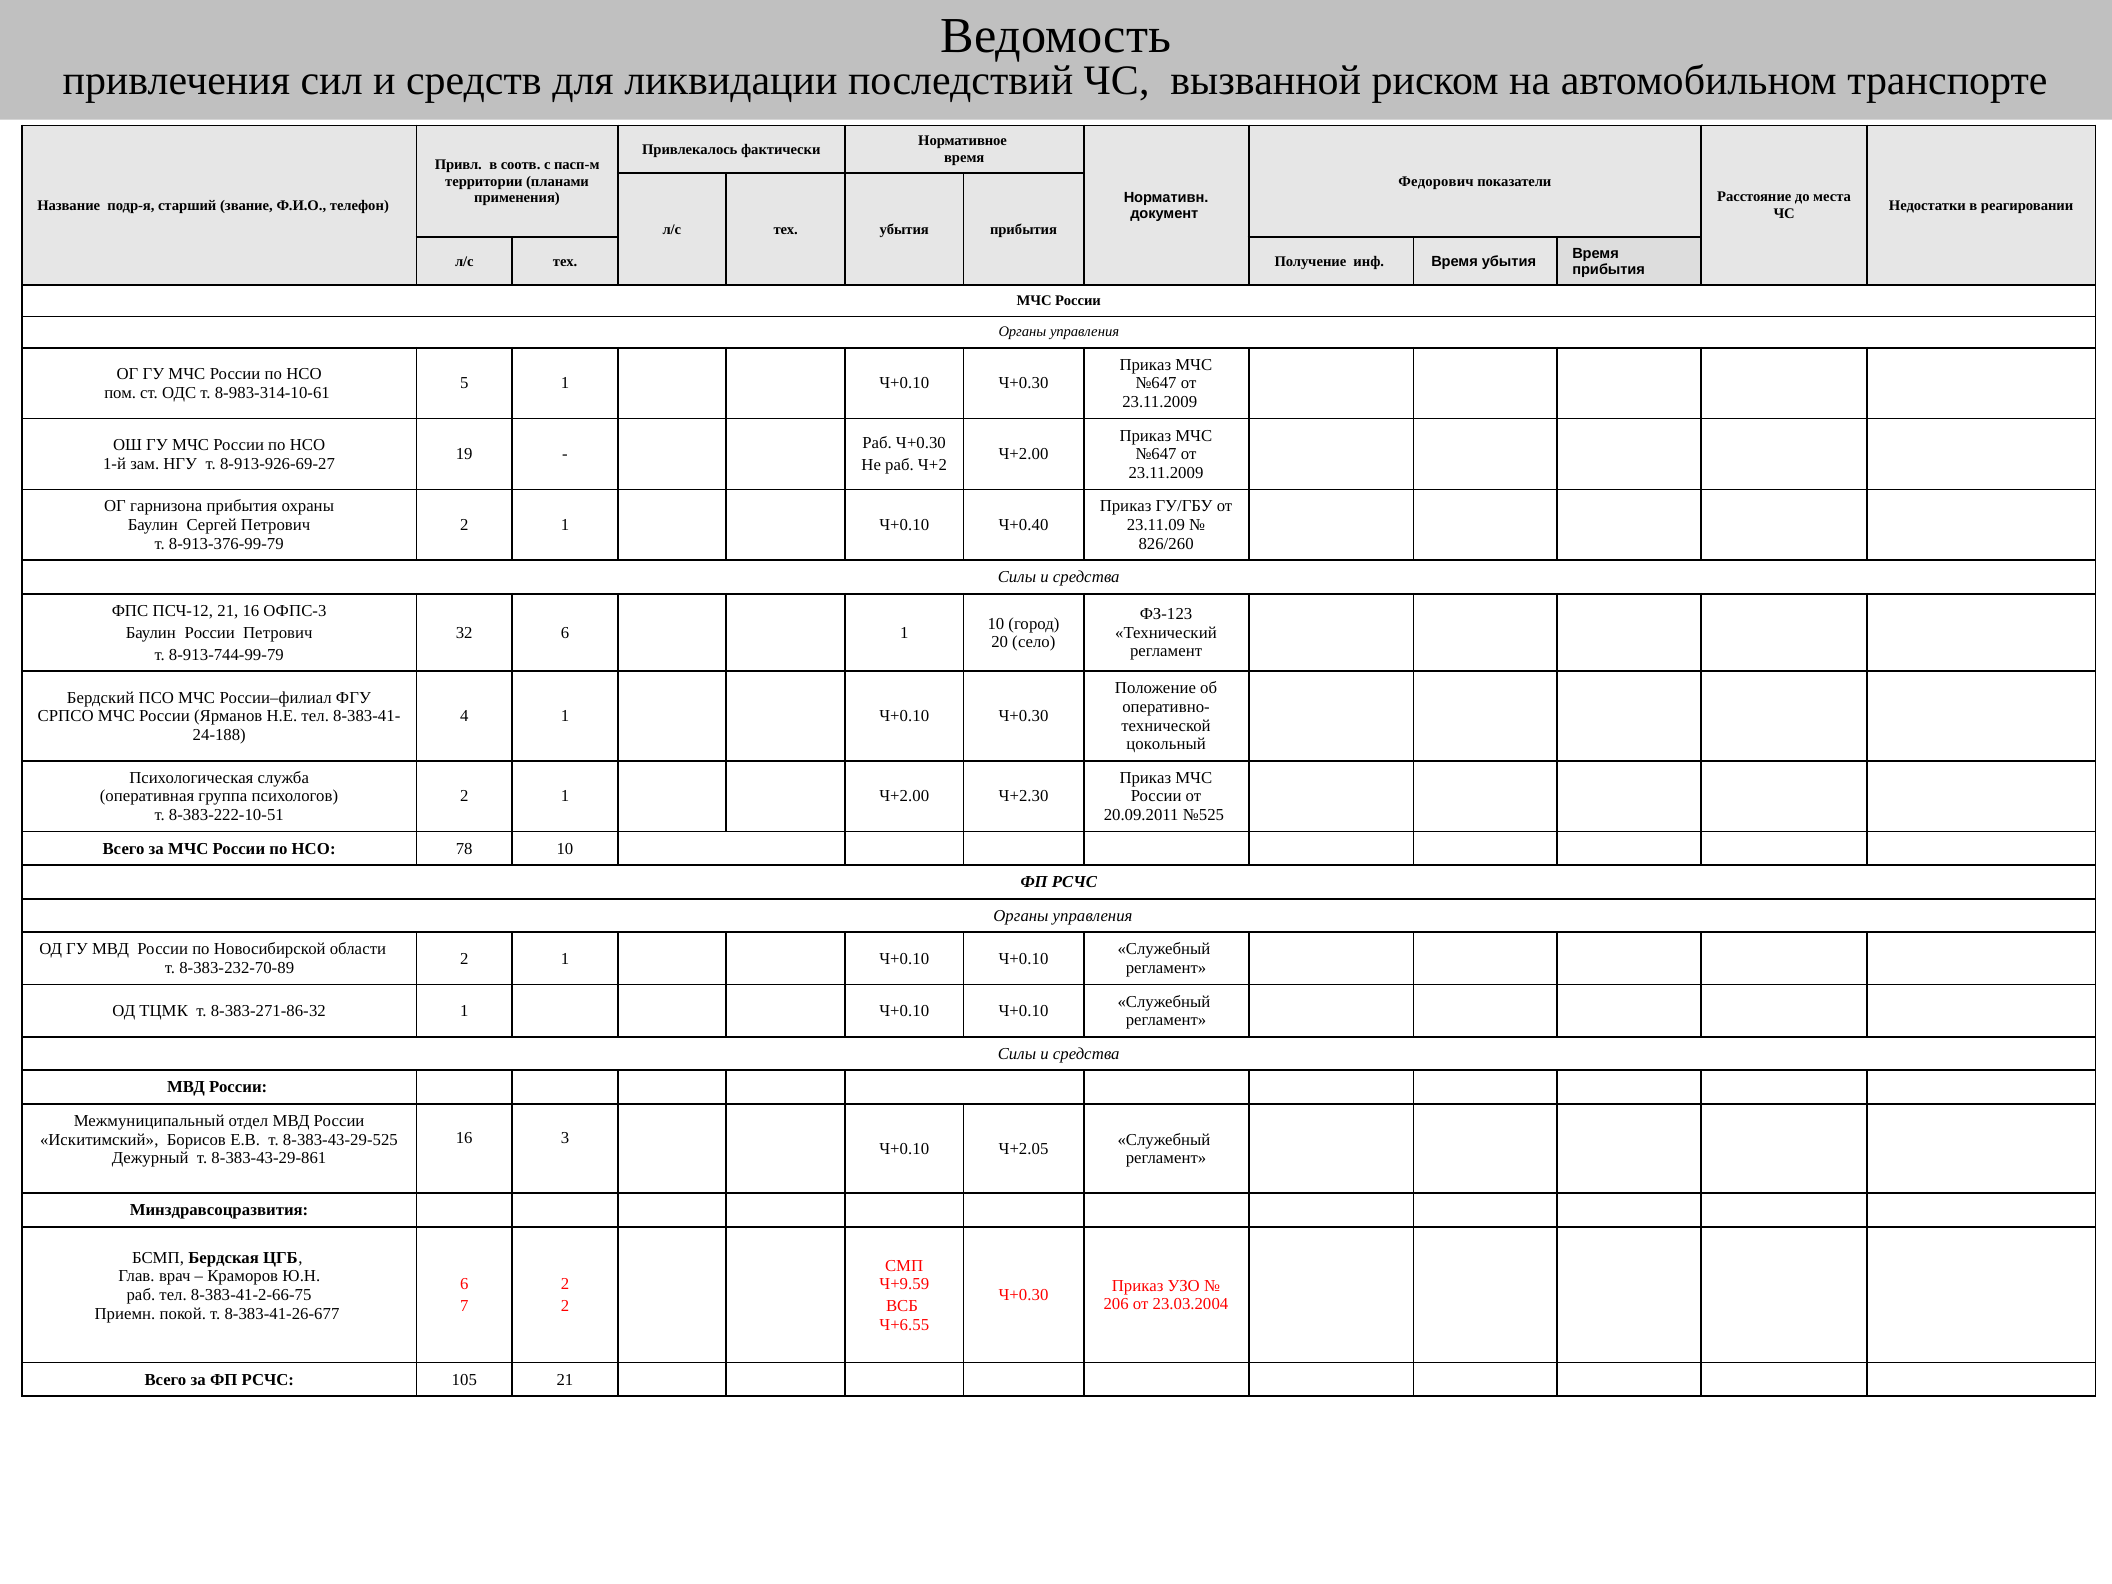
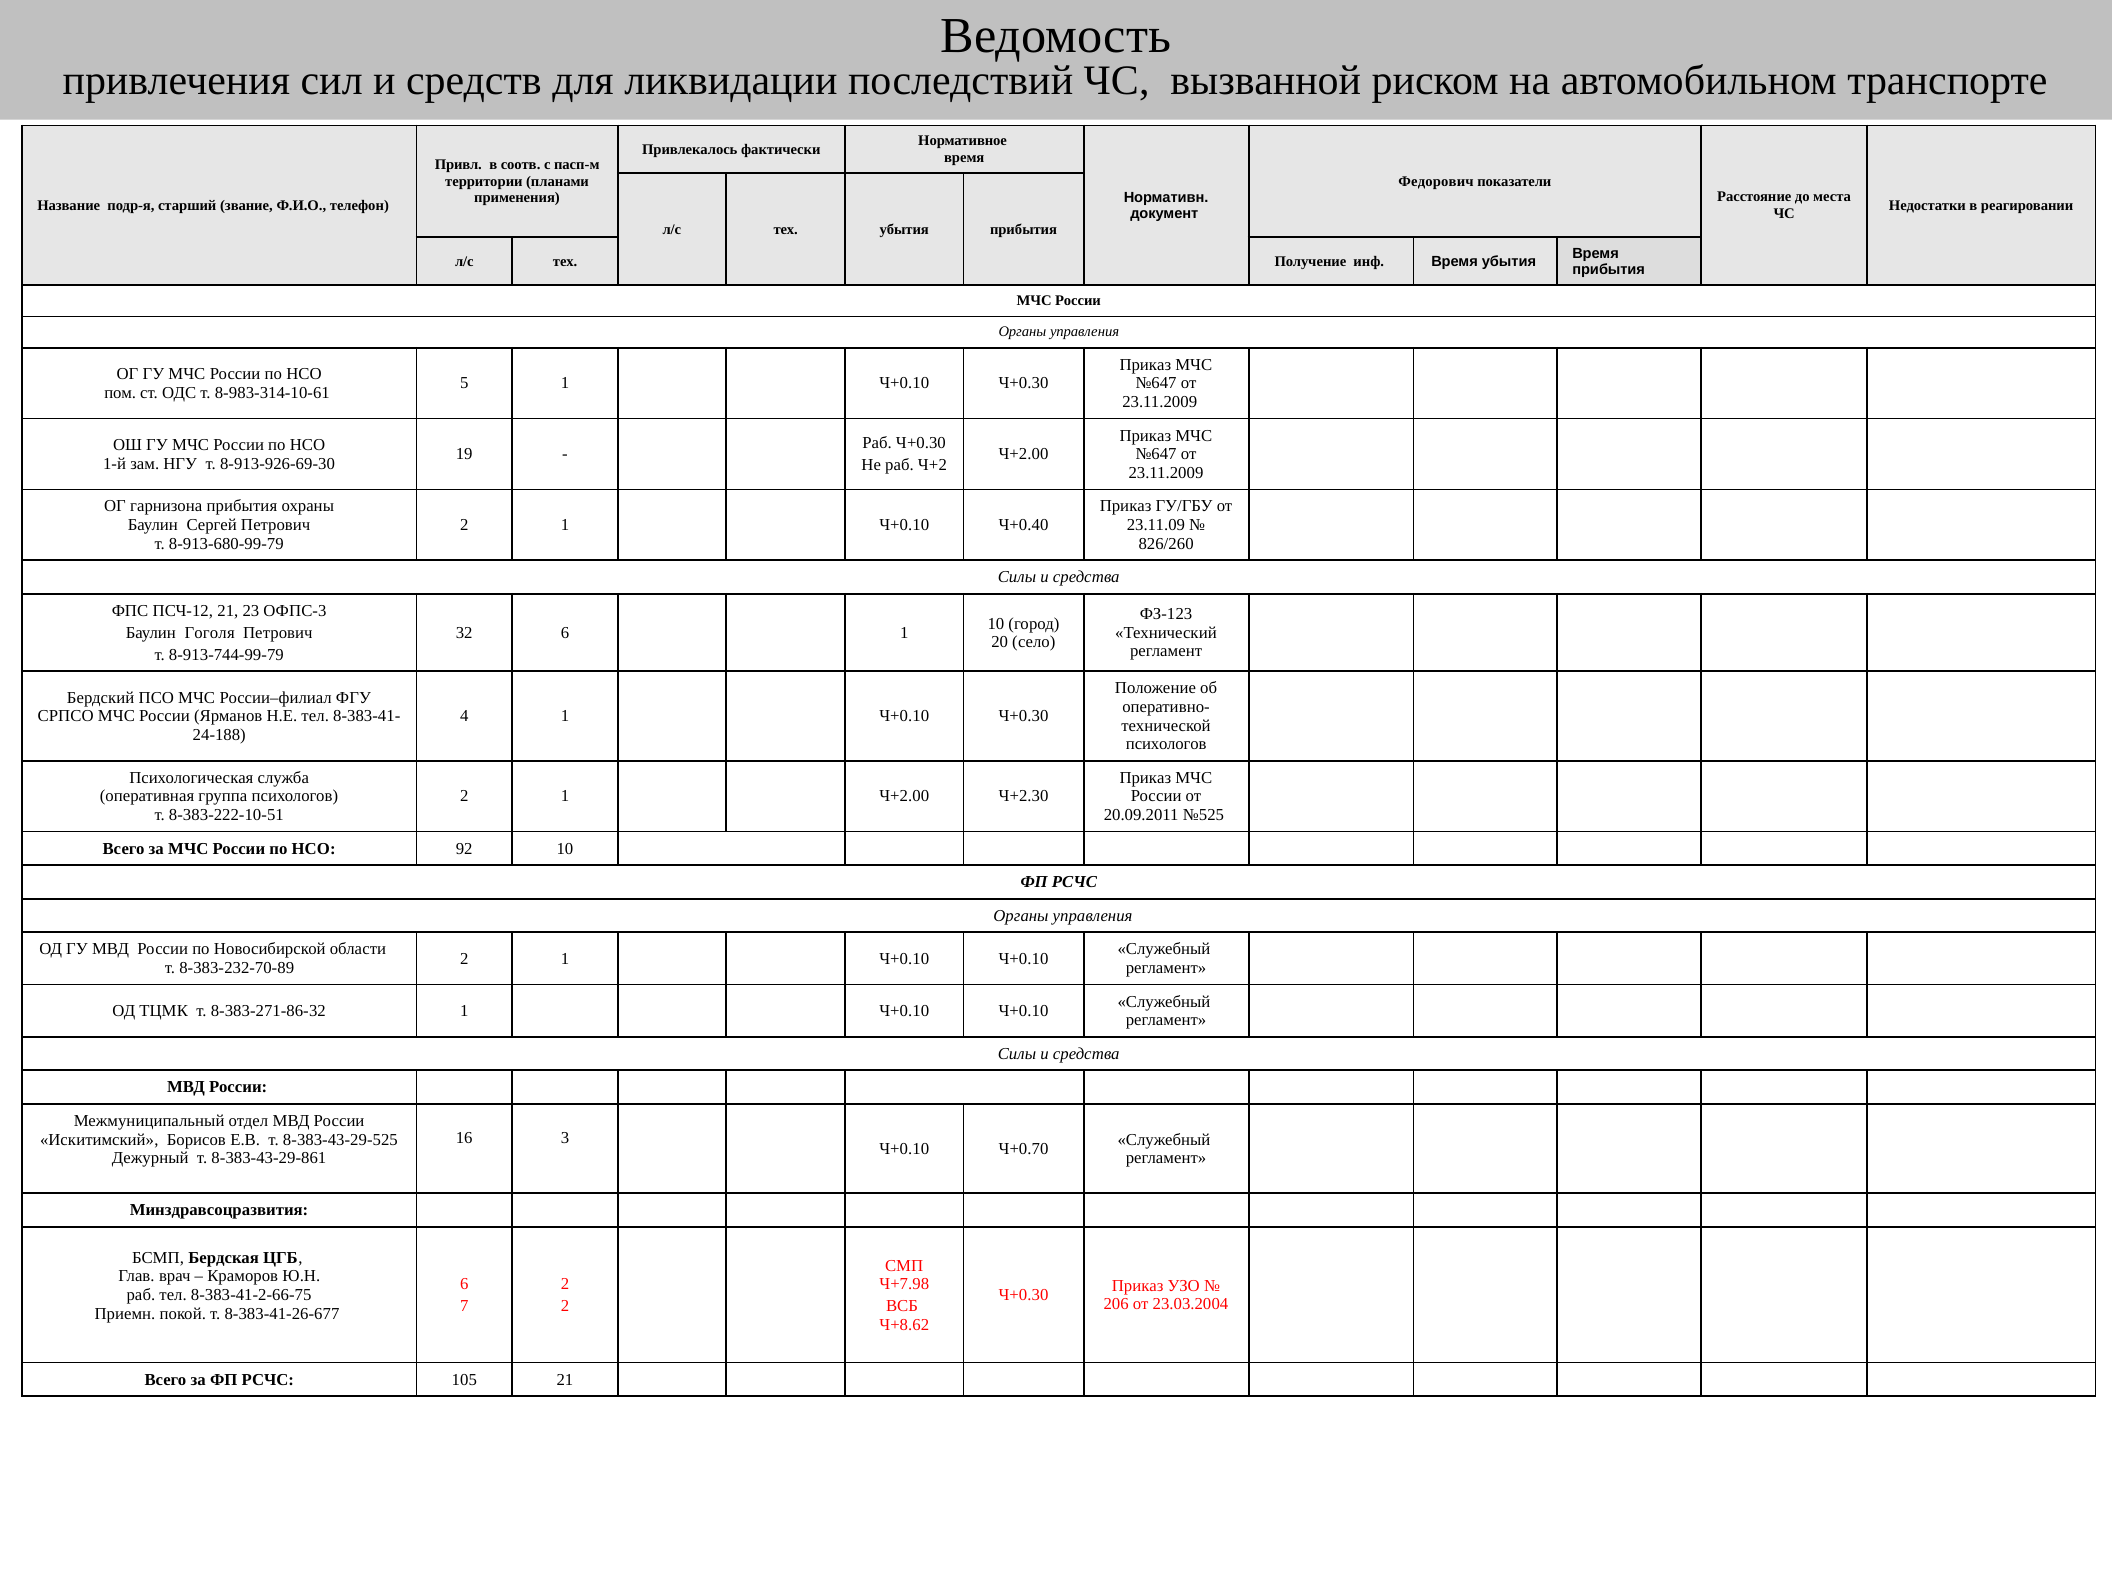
8-913-926-69-27: 8-913-926-69-27 -> 8-913-926-69-30
8-913-376-99-79: 8-913-376-99-79 -> 8-913-680-99-79
21 16: 16 -> 23
Баулин России: России -> Гоголя
цокольный at (1166, 744): цокольный -> психологов
78: 78 -> 92
Ч+2.05: Ч+2.05 -> Ч+0.70
Ч+9.59: Ч+9.59 -> Ч+7.98
Ч+6.55: Ч+6.55 -> Ч+8.62
